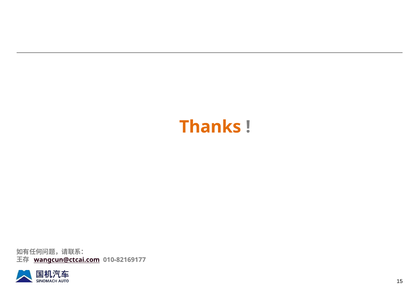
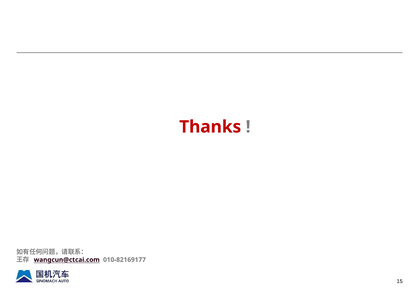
Thanks colour: orange -> red
